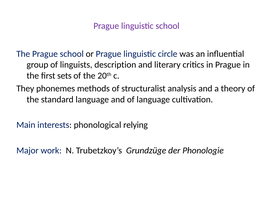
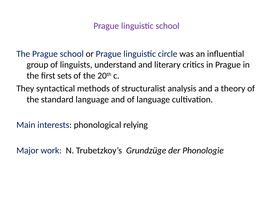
description: description -> understand
phonemes: phonemes -> syntactical
